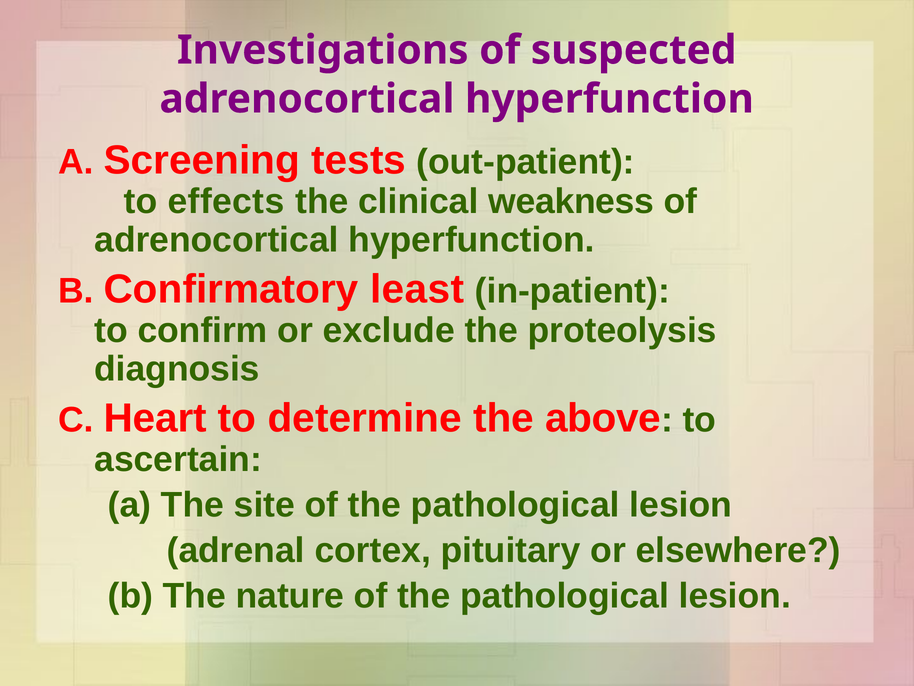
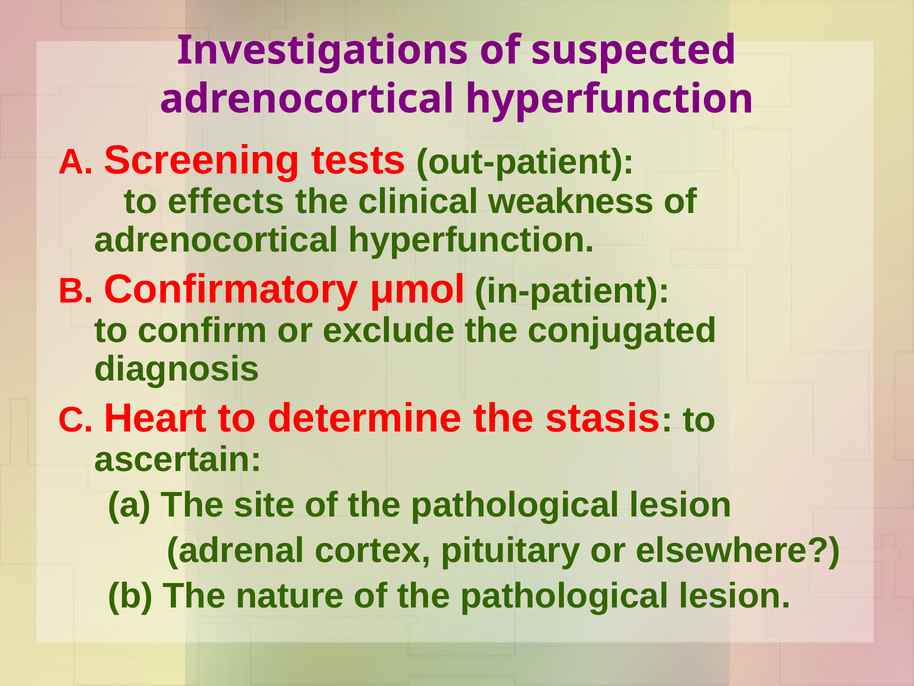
least: least -> μmol
proteolysis: proteolysis -> conjugated
above: above -> stasis
